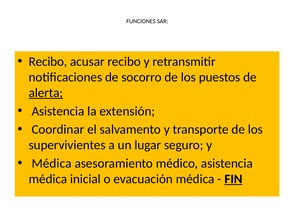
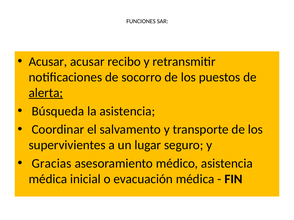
Recibo at (48, 62): Recibo -> Acusar
Asistencia at (58, 111): Asistencia -> Búsqueda
la extensión: extensión -> asistencia
Médica at (52, 164): Médica -> Gracias
FIN underline: present -> none
